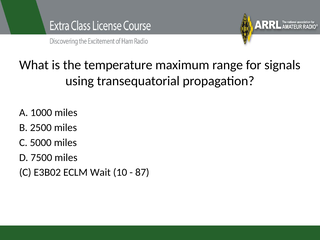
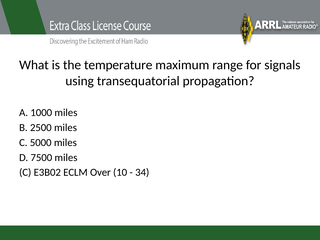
Wait: Wait -> Over
87: 87 -> 34
